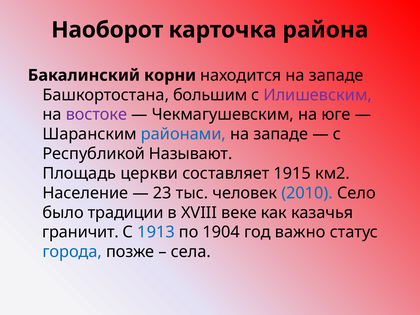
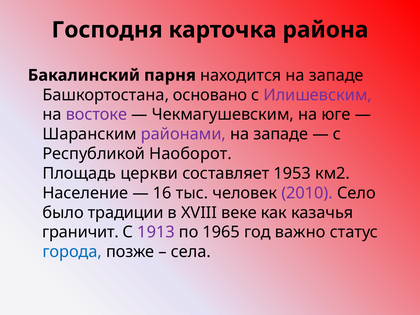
Наоборот: Наоборот -> Господня
корни: корни -> парня
большим: большим -> основано
районами colour: blue -> purple
Называют: Называют -> Наоборот
1915: 1915 -> 1953
23: 23 -> 16
2010 colour: blue -> purple
1913 colour: blue -> purple
1904: 1904 -> 1965
